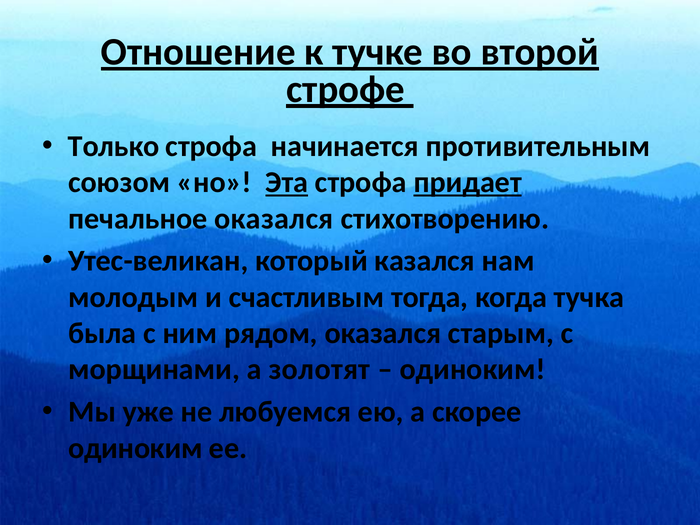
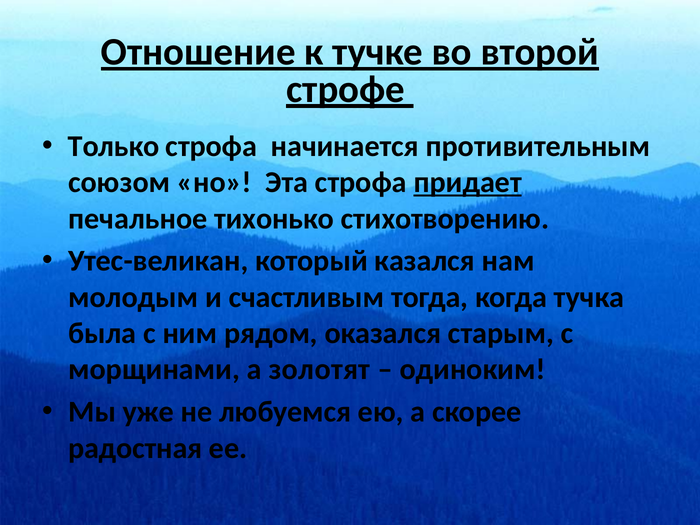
Эта underline: present -> none
печальное оказался: оказался -> тихонько
одиноким at (135, 448): одиноким -> радостная
